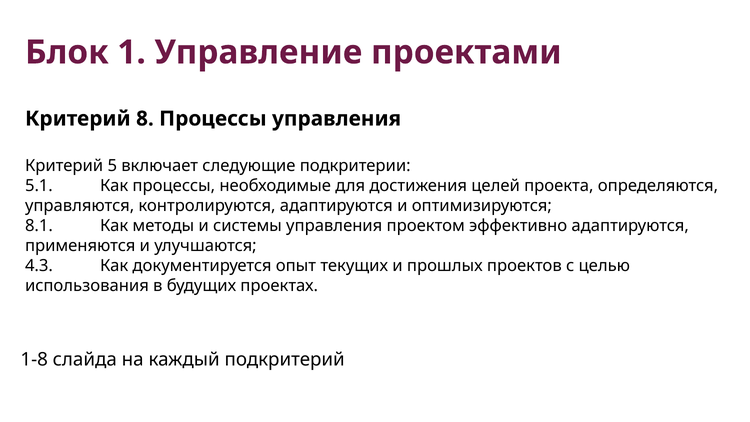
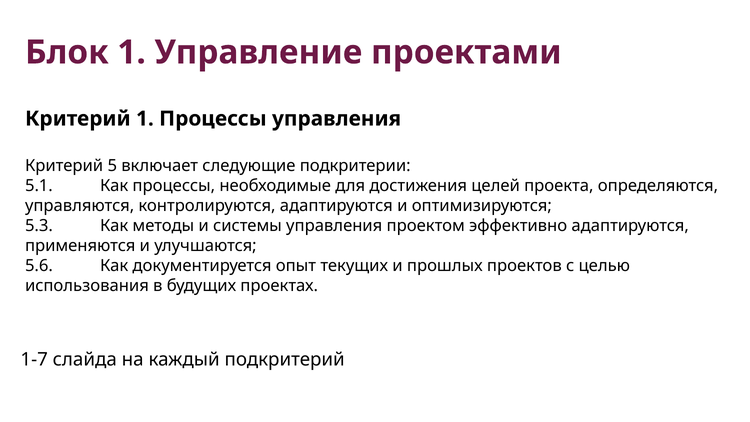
Критерий 8: 8 -> 1
8.1: 8.1 -> 5.3
4.3: 4.3 -> 5.6
1-8: 1-8 -> 1-7
